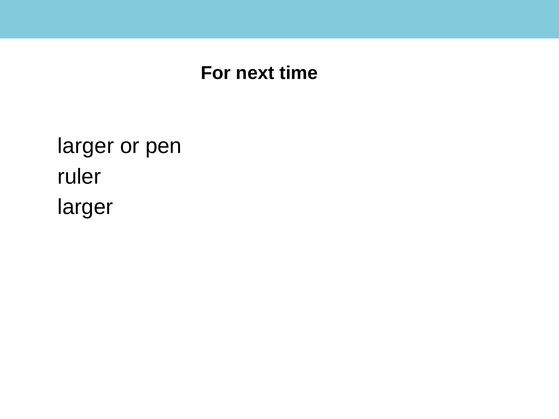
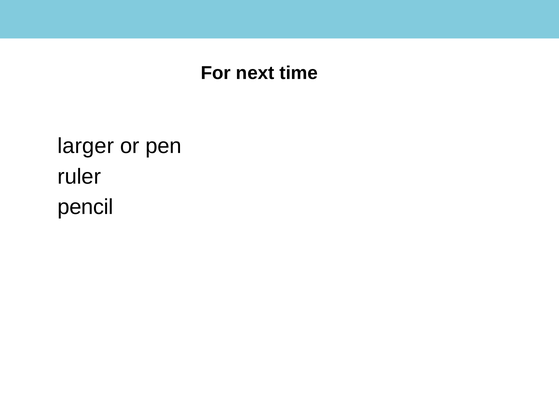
larger at (85, 207): larger -> pencil
